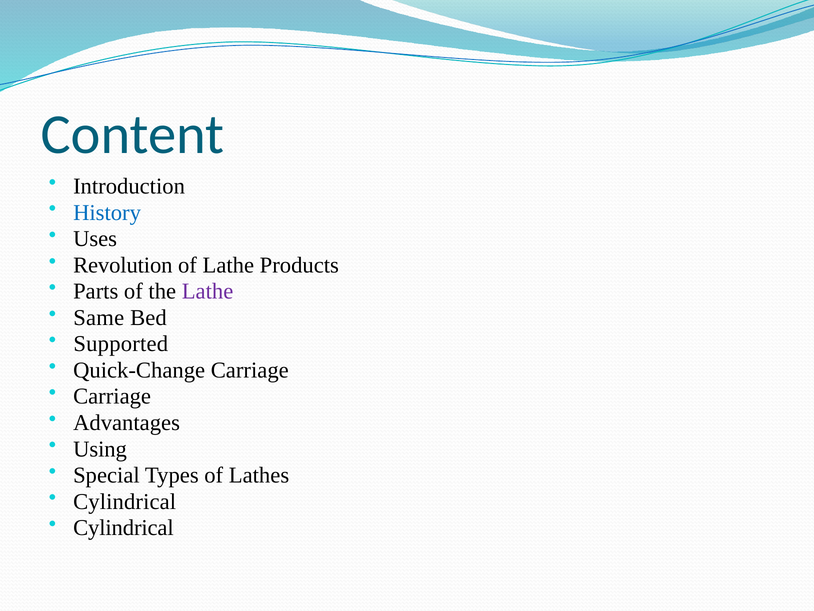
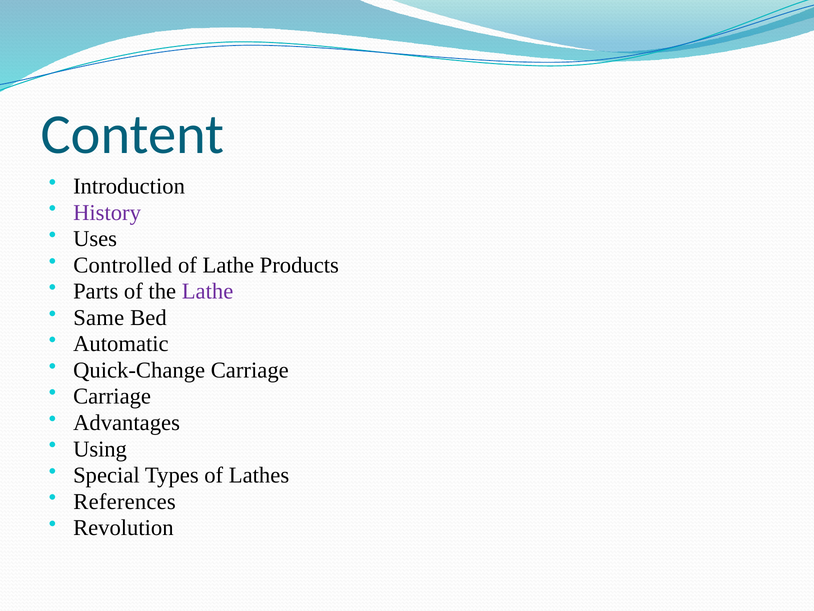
History colour: blue -> purple
Revolution: Revolution -> Controlled
Supported: Supported -> Automatic
Cylindrical at (125, 501): Cylindrical -> References
Cylindrical at (123, 527): Cylindrical -> Revolution
